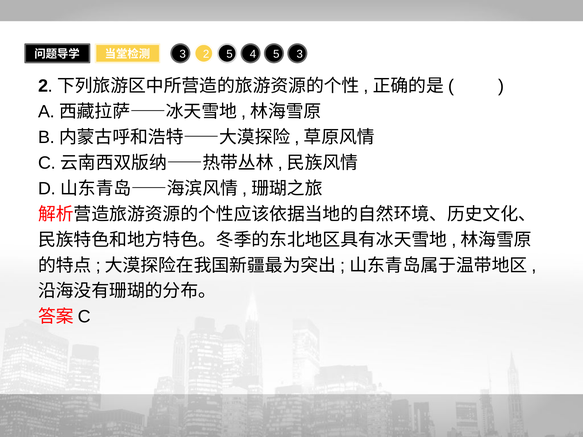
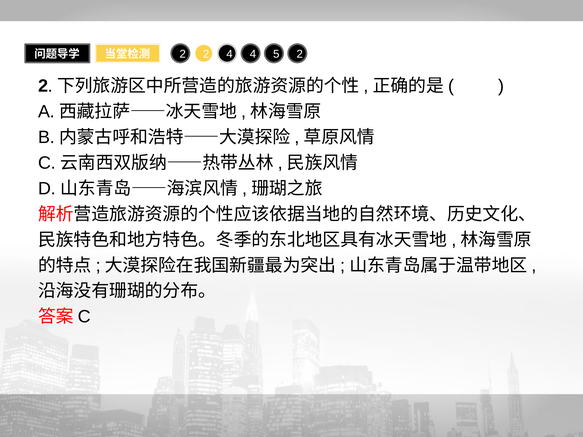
3 at (183, 54): 3 -> 2
2 5: 5 -> 4
5 3: 3 -> 2
